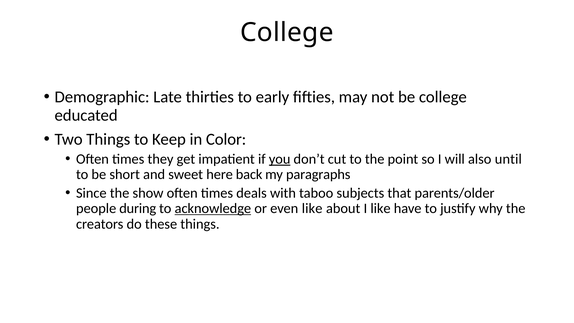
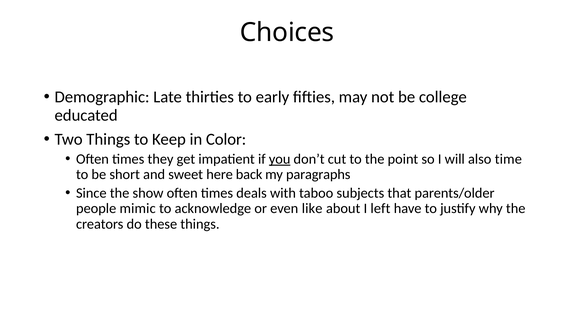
College at (287, 32): College -> Choices
until: until -> time
during: during -> mimic
acknowledge underline: present -> none
I like: like -> left
